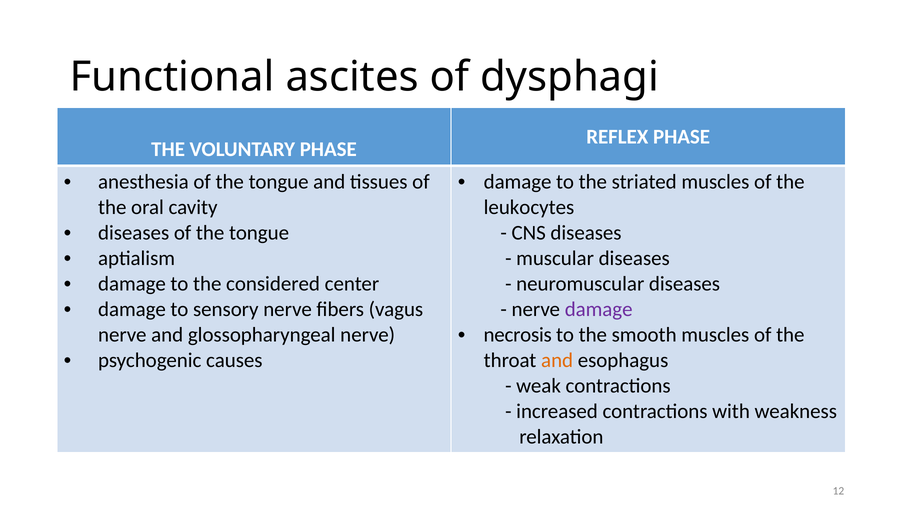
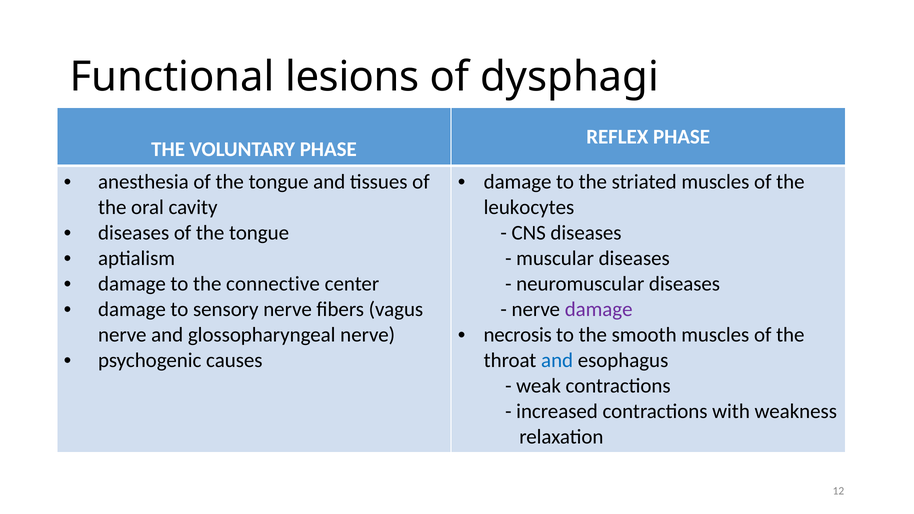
ascites: ascites -> lesions
considered: considered -> connective
and at (557, 360) colour: orange -> blue
